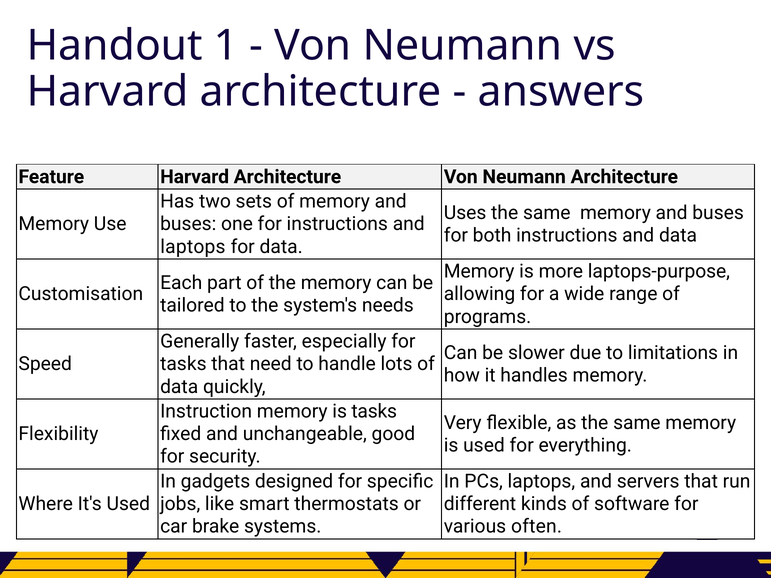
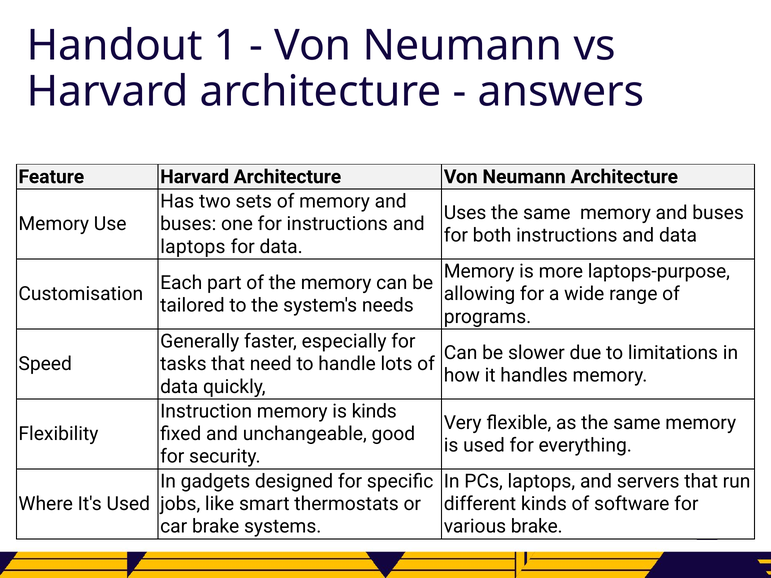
is tasks: tasks -> kinds
various often: often -> brake
